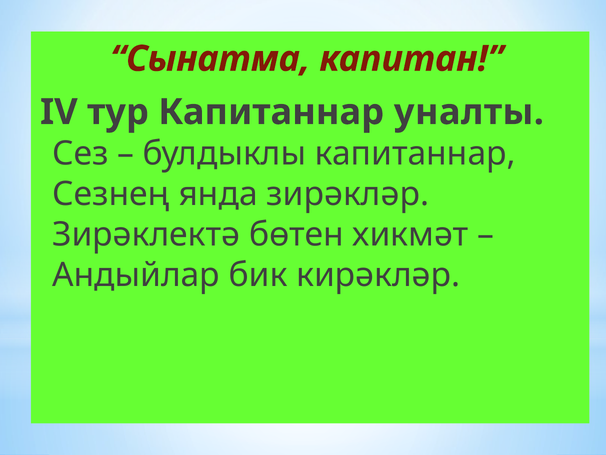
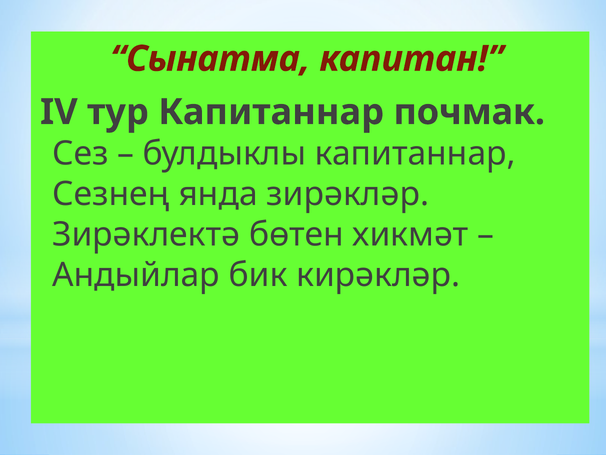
уналты: уналты -> почмак
